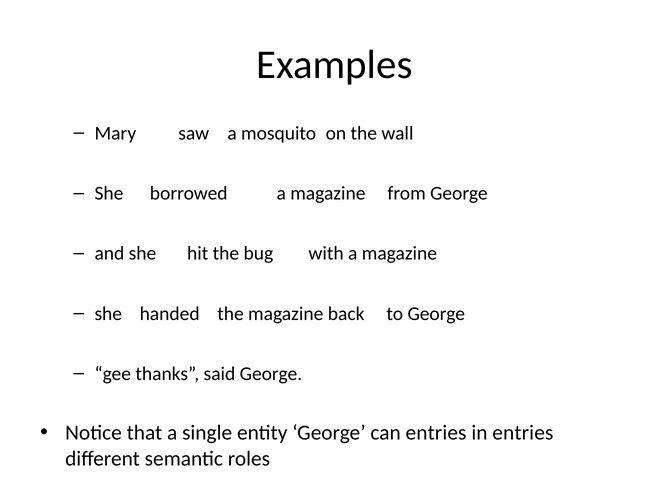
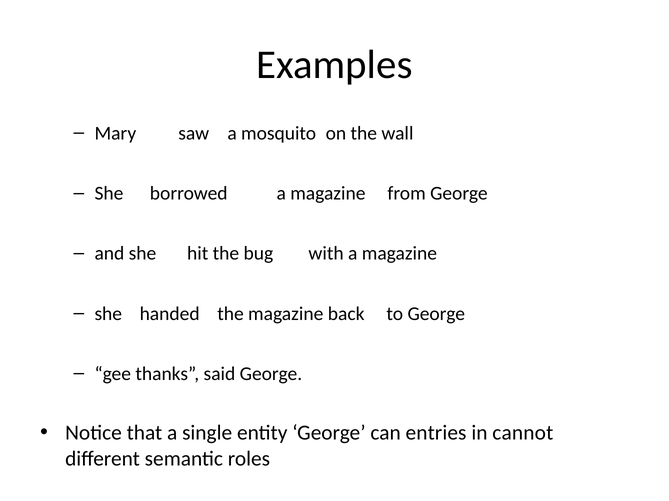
in entries: entries -> cannot
